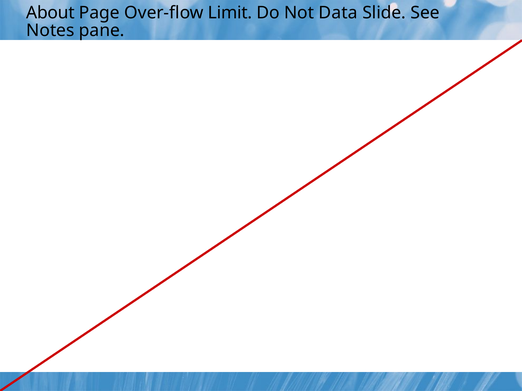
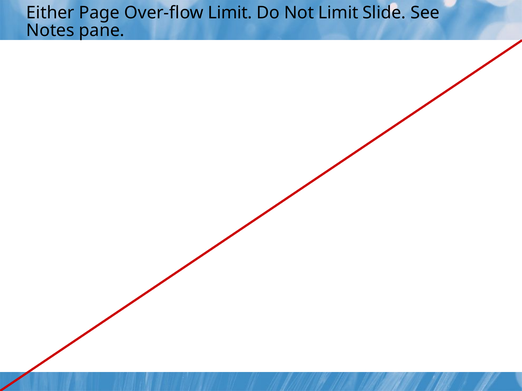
About: About -> Either
Not Data: Data -> Limit
